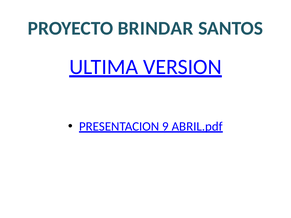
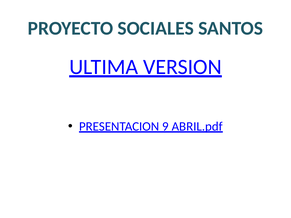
BRINDAR: BRINDAR -> SOCIALES
